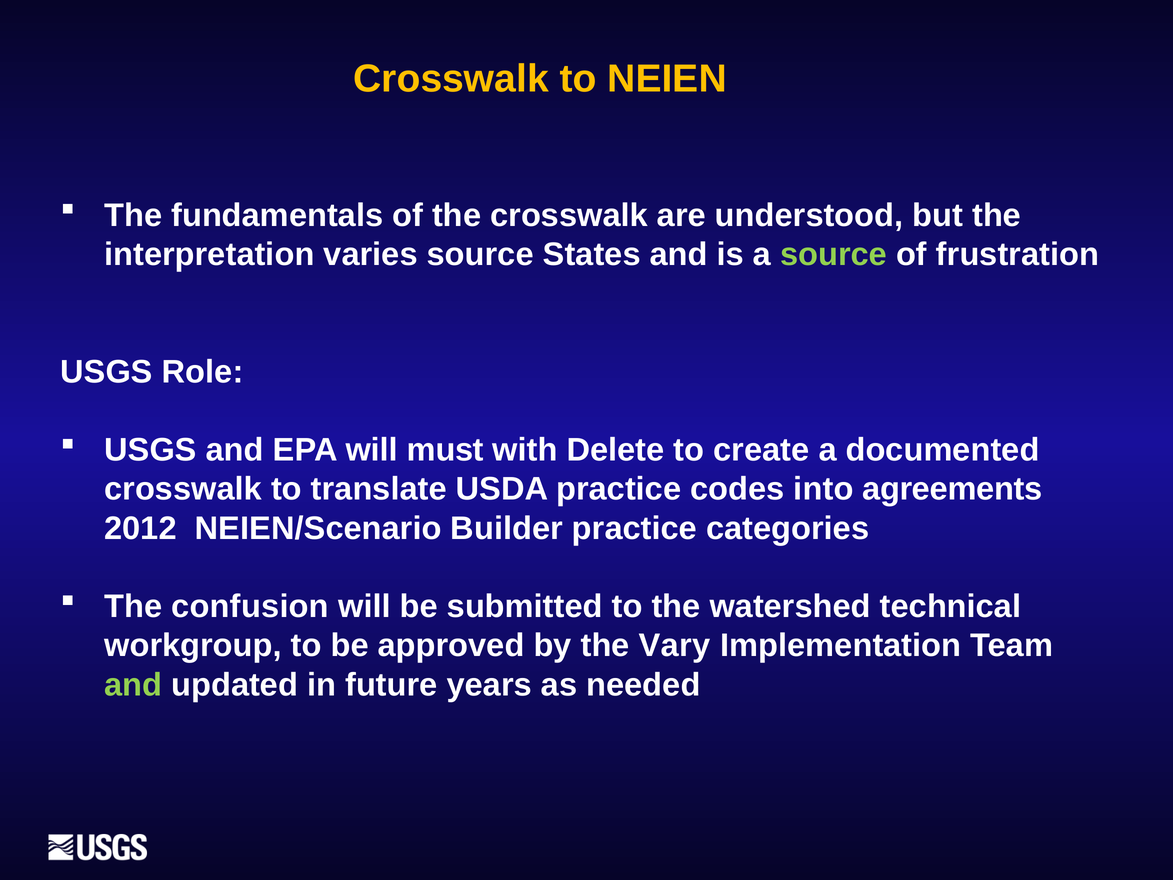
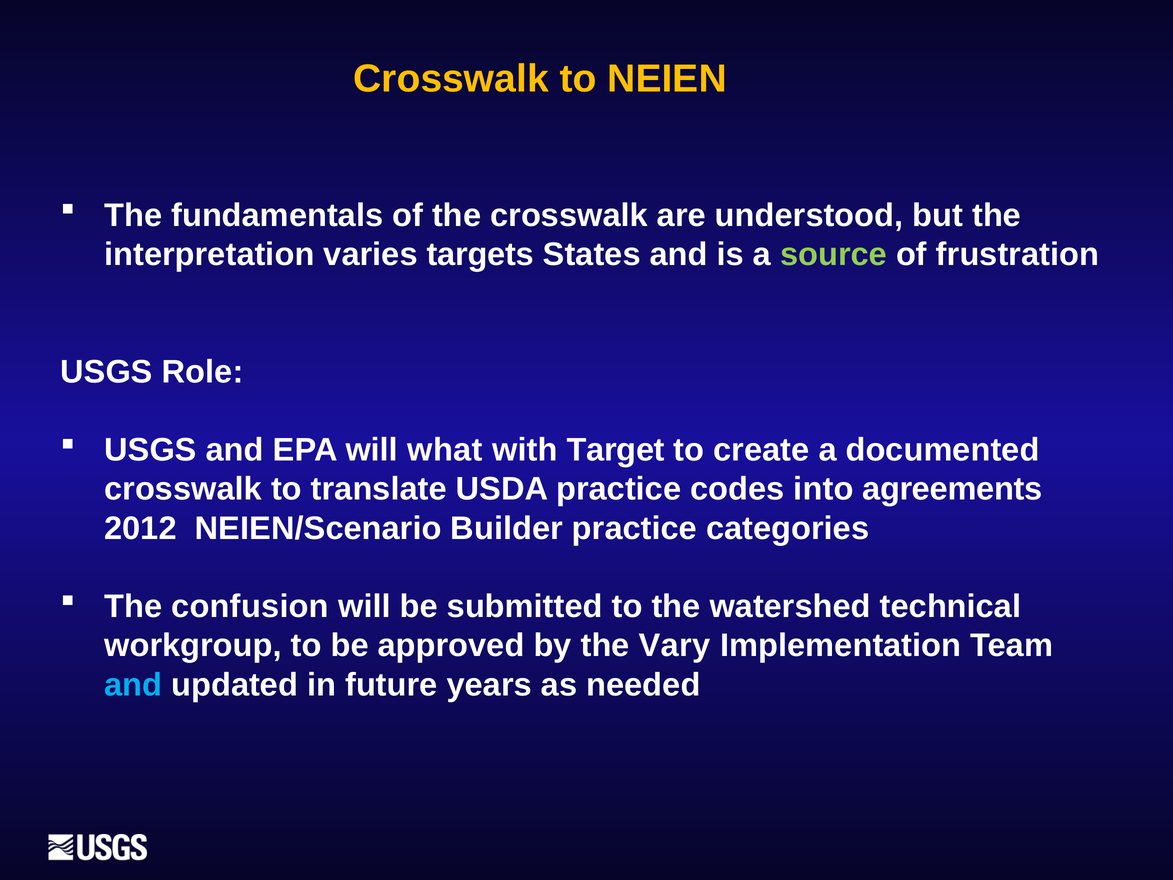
varies source: source -> targets
must: must -> what
Delete: Delete -> Target
and at (133, 685) colour: light green -> light blue
